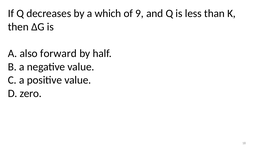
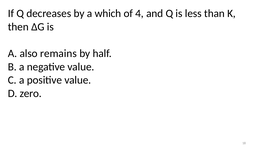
9: 9 -> 4
forward: forward -> remains
